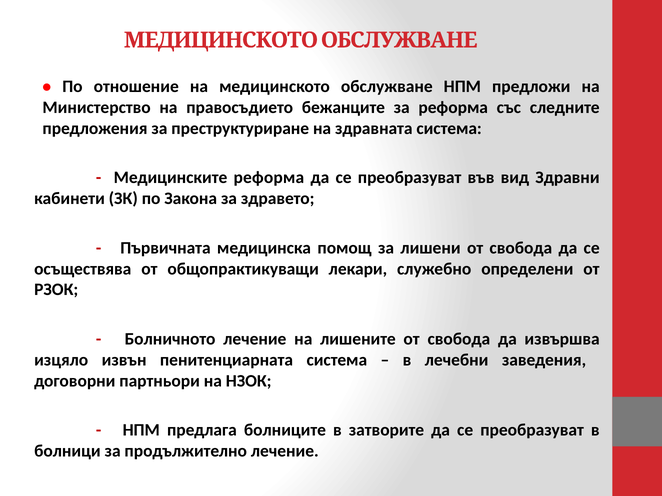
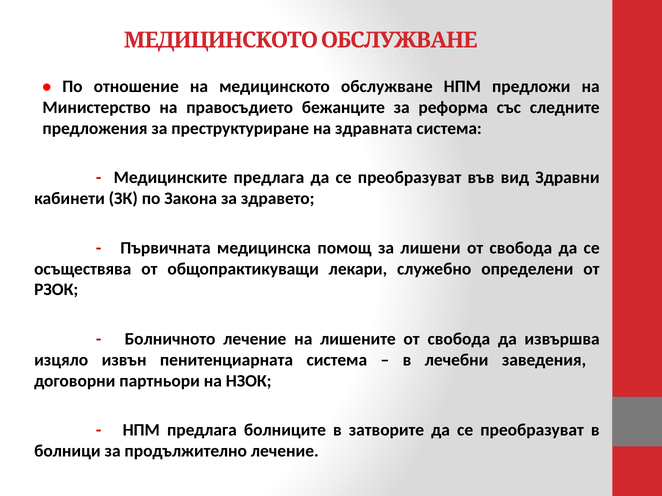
Медицинските реформа: реформа -> предлага
